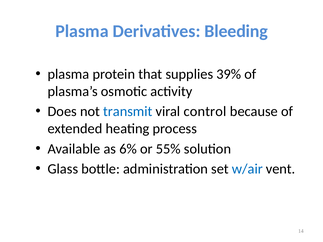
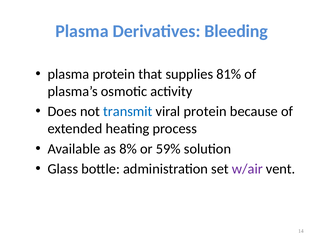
39%: 39% -> 81%
viral control: control -> protein
6%: 6% -> 8%
55%: 55% -> 59%
w/air colour: blue -> purple
